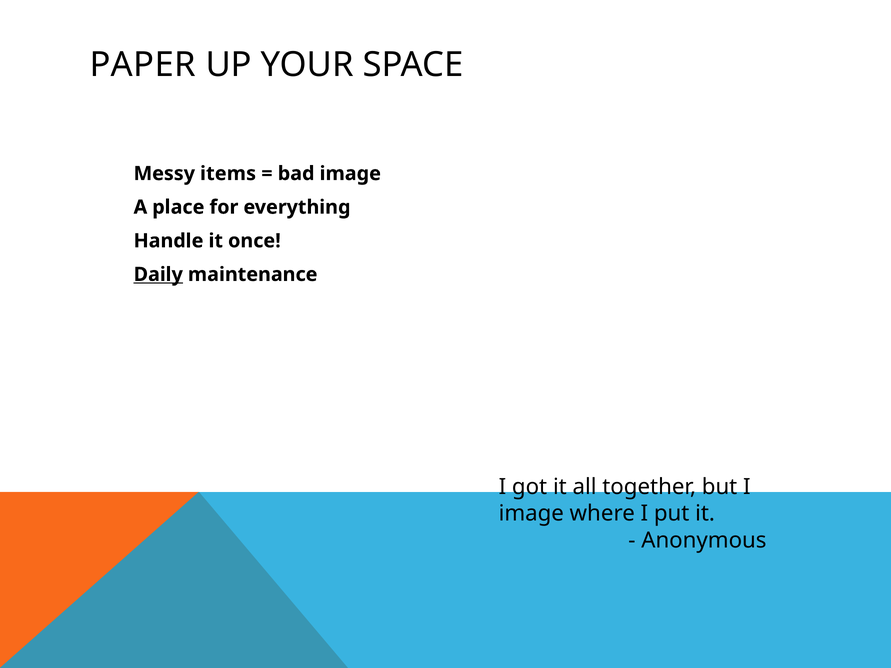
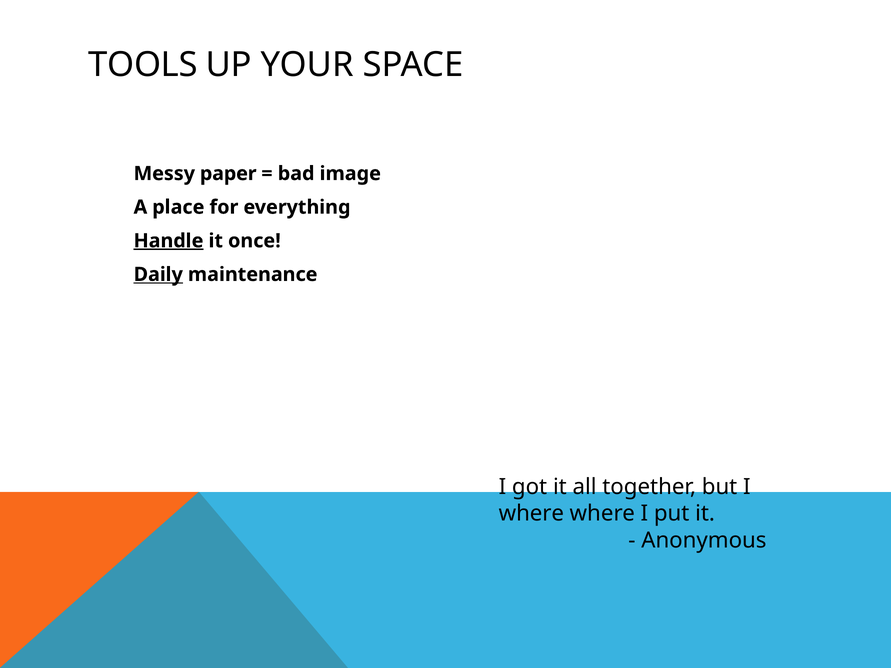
PAPER: PAPER -> TOOLS
items: items -> paper
Handle underline: none -> present
image at (531, 514): image -> where
